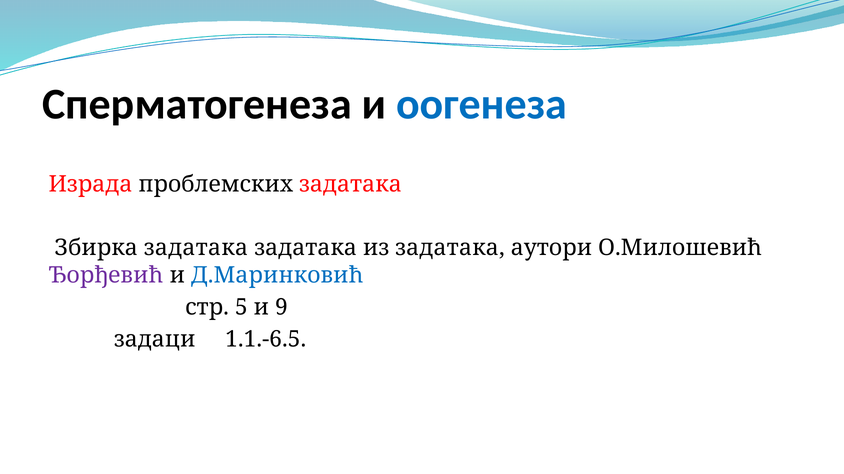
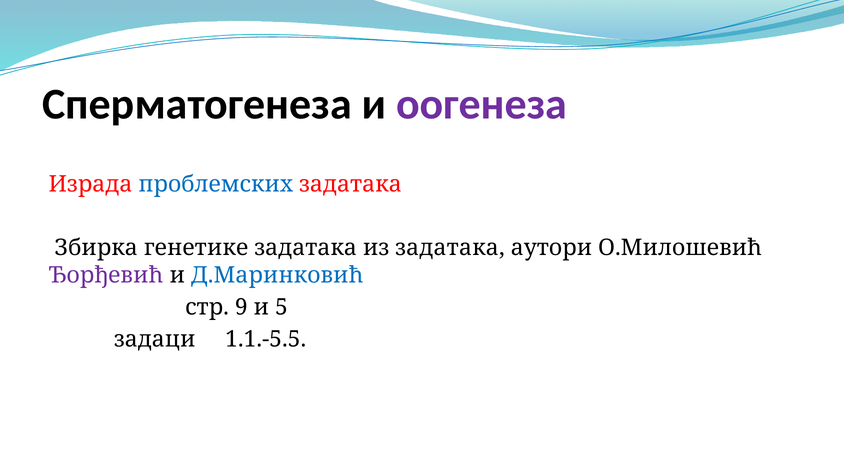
оогенеза colour: blue -> purple
проблемских colour: black -> blue
Збирка задатака: задатака -> генетике
5: 5 -> 9
9: 9 -> 5
1.1.-6.5: 1.1.-6.5 -> 1.1.-5.5
